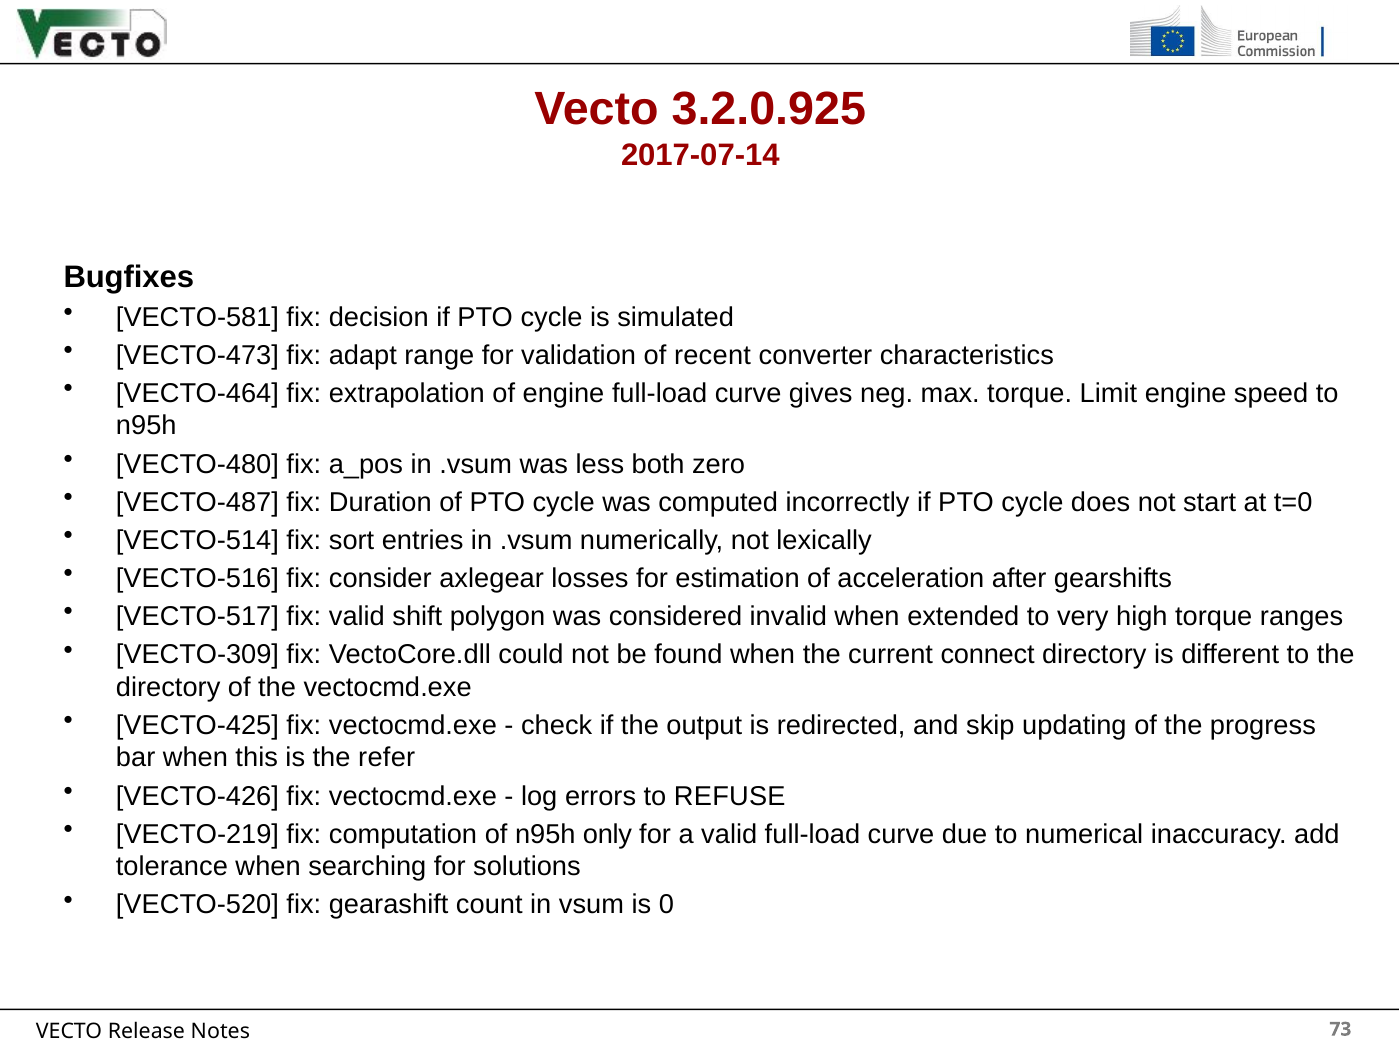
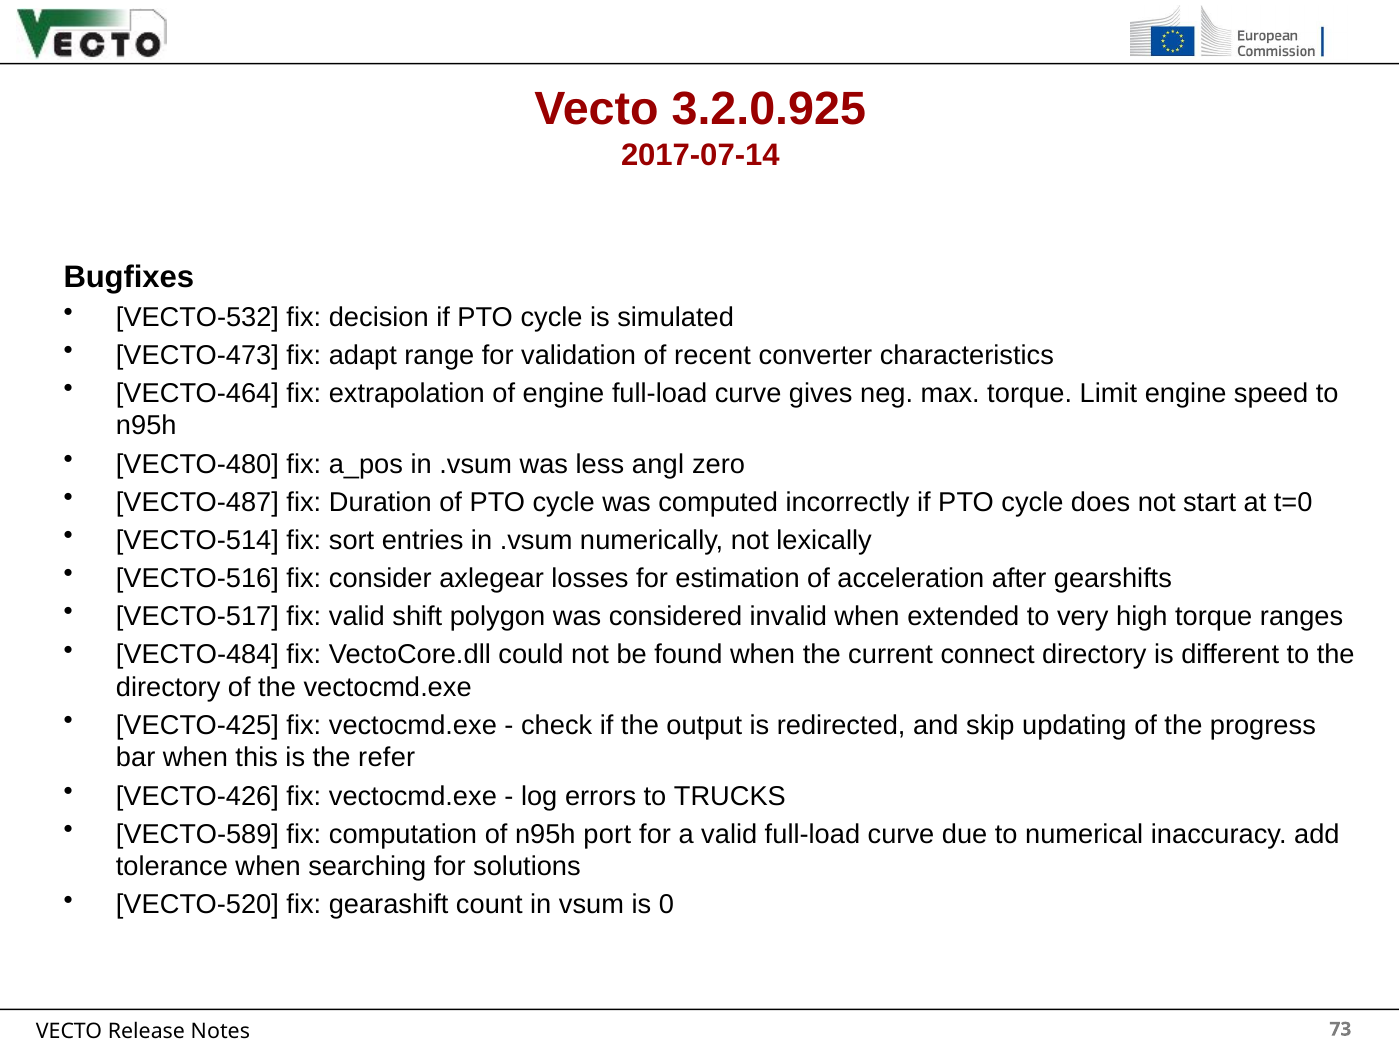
VECTO-581: VECTO-581 -> VECTO-532
both: both -> angl
VECTO-309: VECTO-309 -> VECTO-484
REFUSE: REFUSE -> TRUCKS
VECTO-219: VECTO-219 -> VECTO-589
only: only -> port
